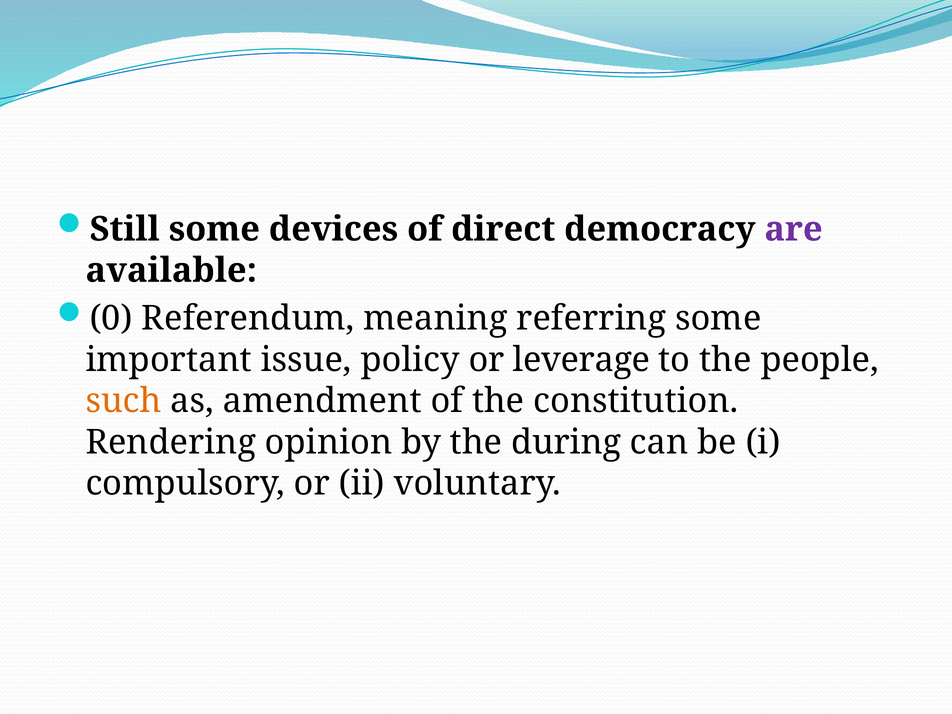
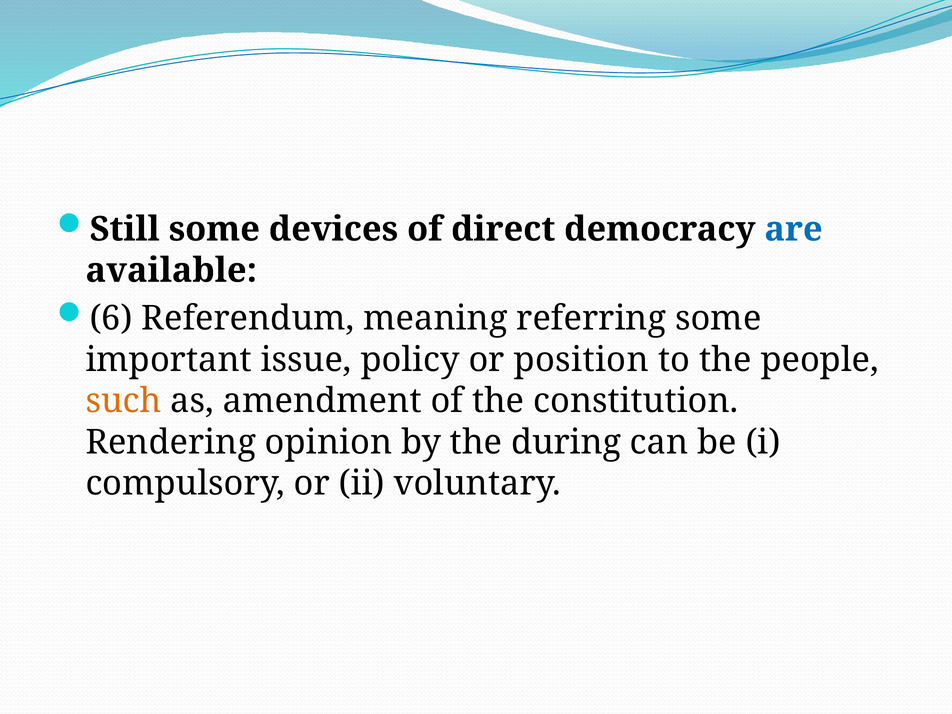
are colour: purple -> blue
0: 0 -> 6
leverage: leverage -> position
